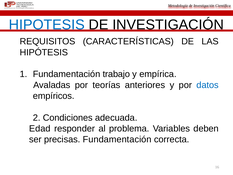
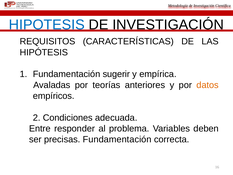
trabajo: trabajo -> sugerir
datos colour: blue -> orange
Edad: Edad -> Entre
